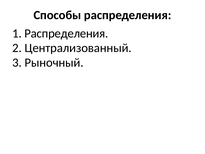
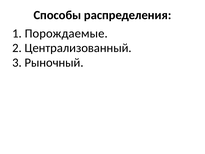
1 Распределения: Распределения -> Порождаемые
